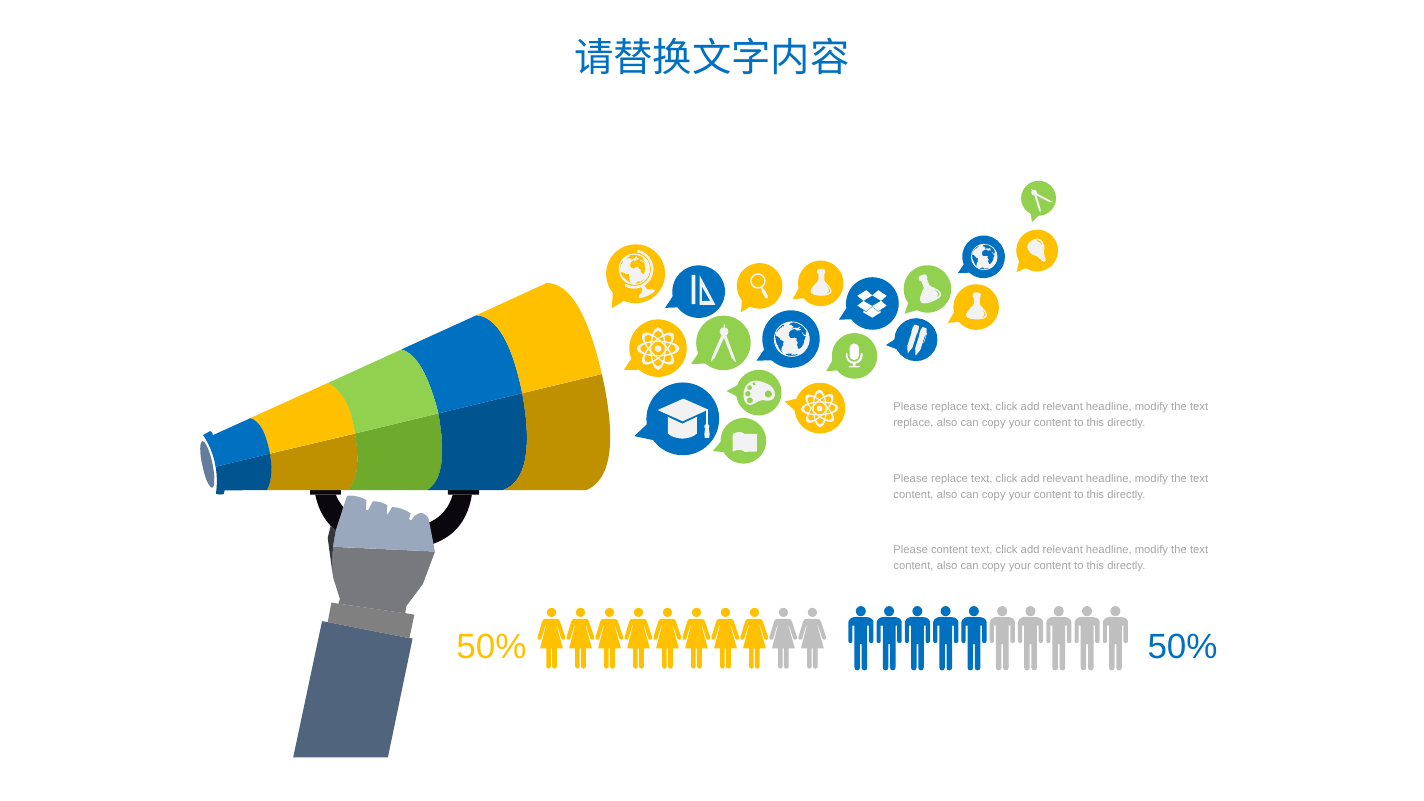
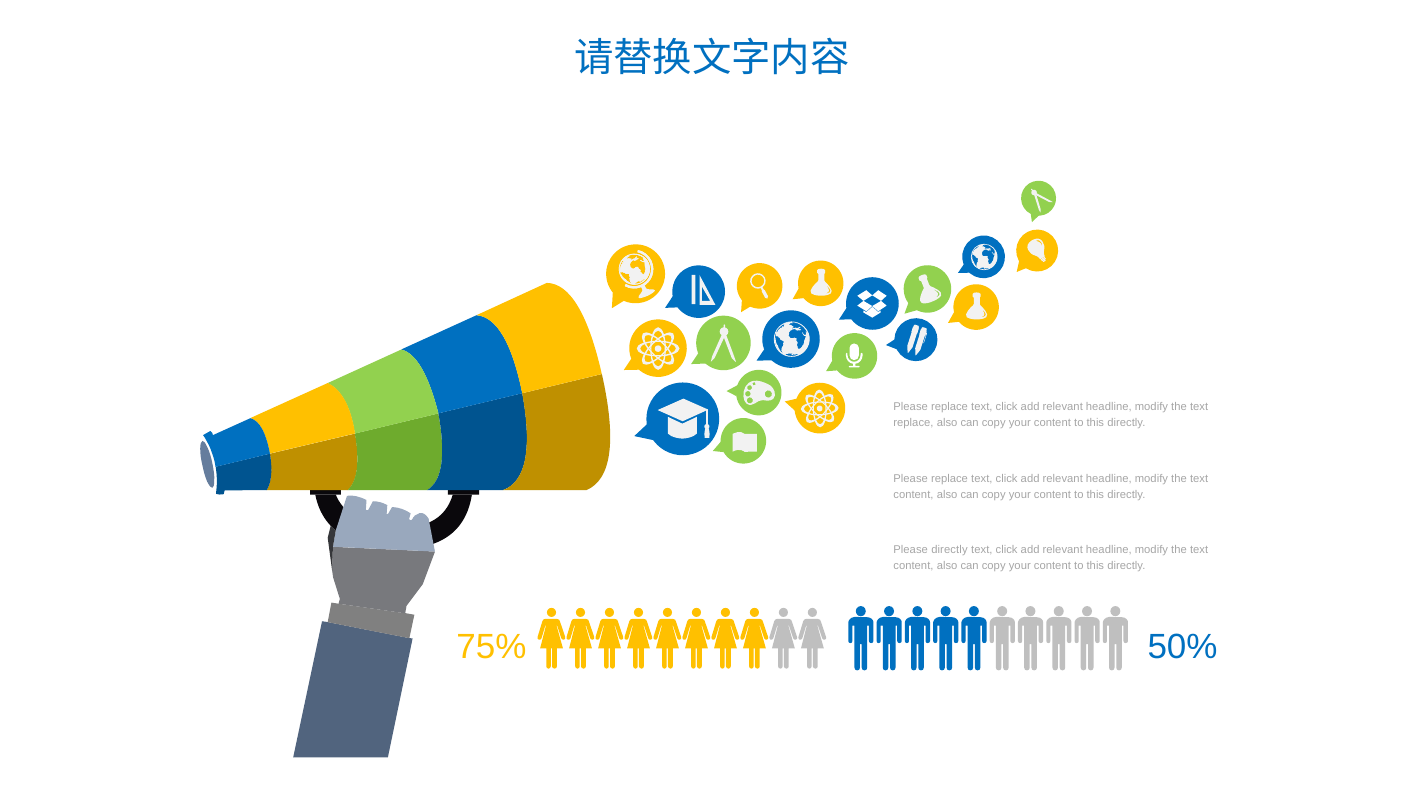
Please content: content -> directly
50% at (491, 647): 50% -> 75%
